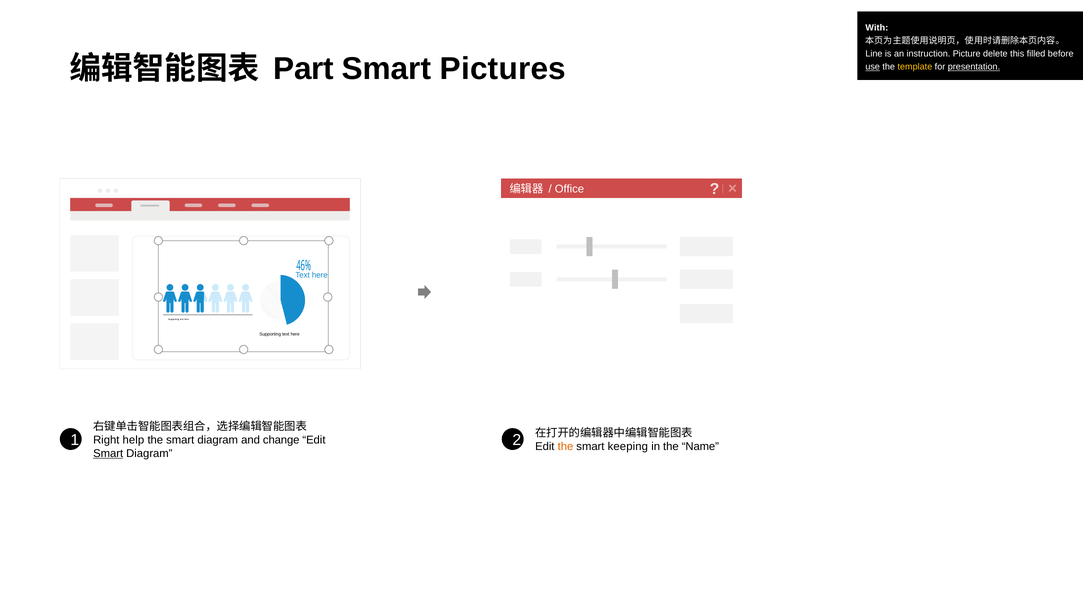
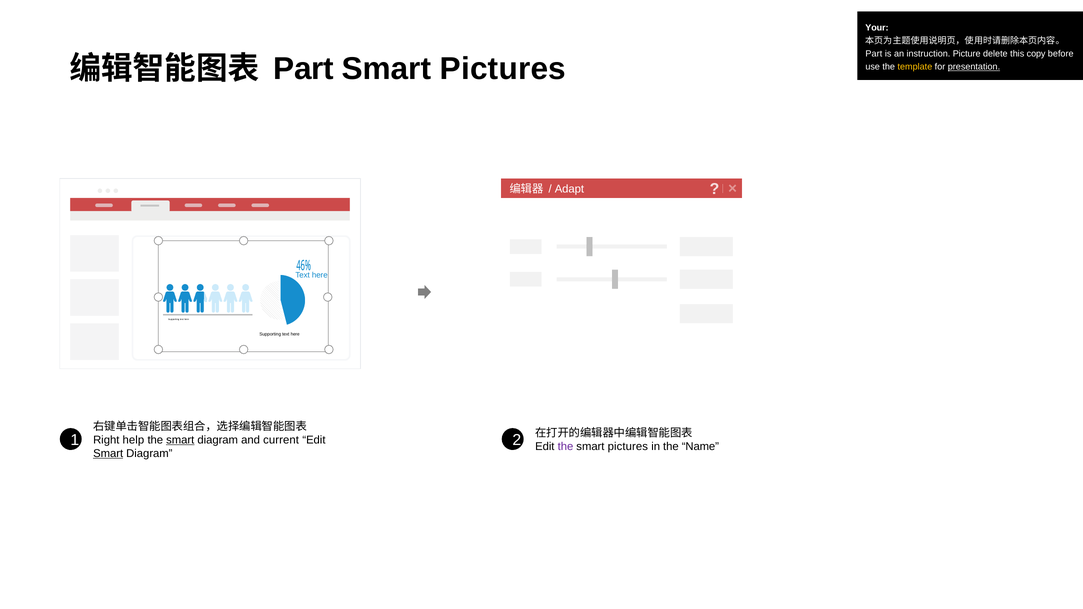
With: With -> Your
Line at (874, 54): Line -> Part
filled: filled -> copy
use underline: present -> none
Office: Office -> Adapt
smart at (180, 440) underline: none -> present
change: change -> current
the at (565, 447) colour: orange -> purple
keeping at (628, 447): keeping -> pictures
